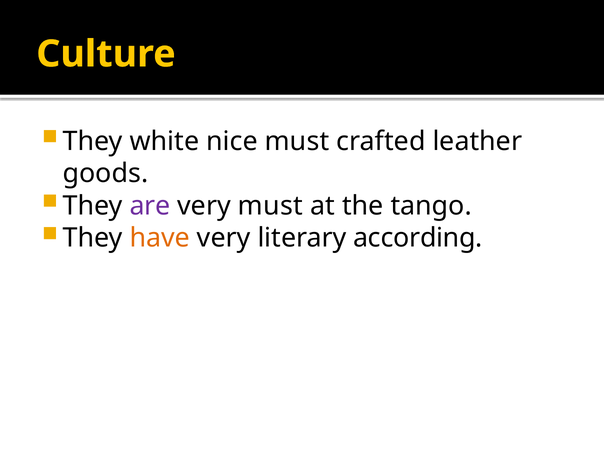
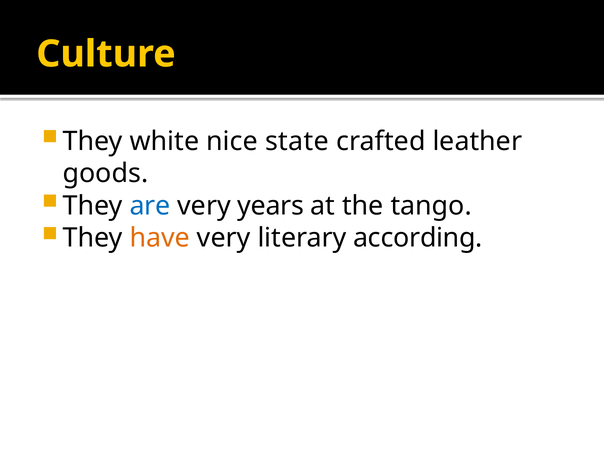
nice must: must -> state
are colour: purple -> blue
very must: must -> years
